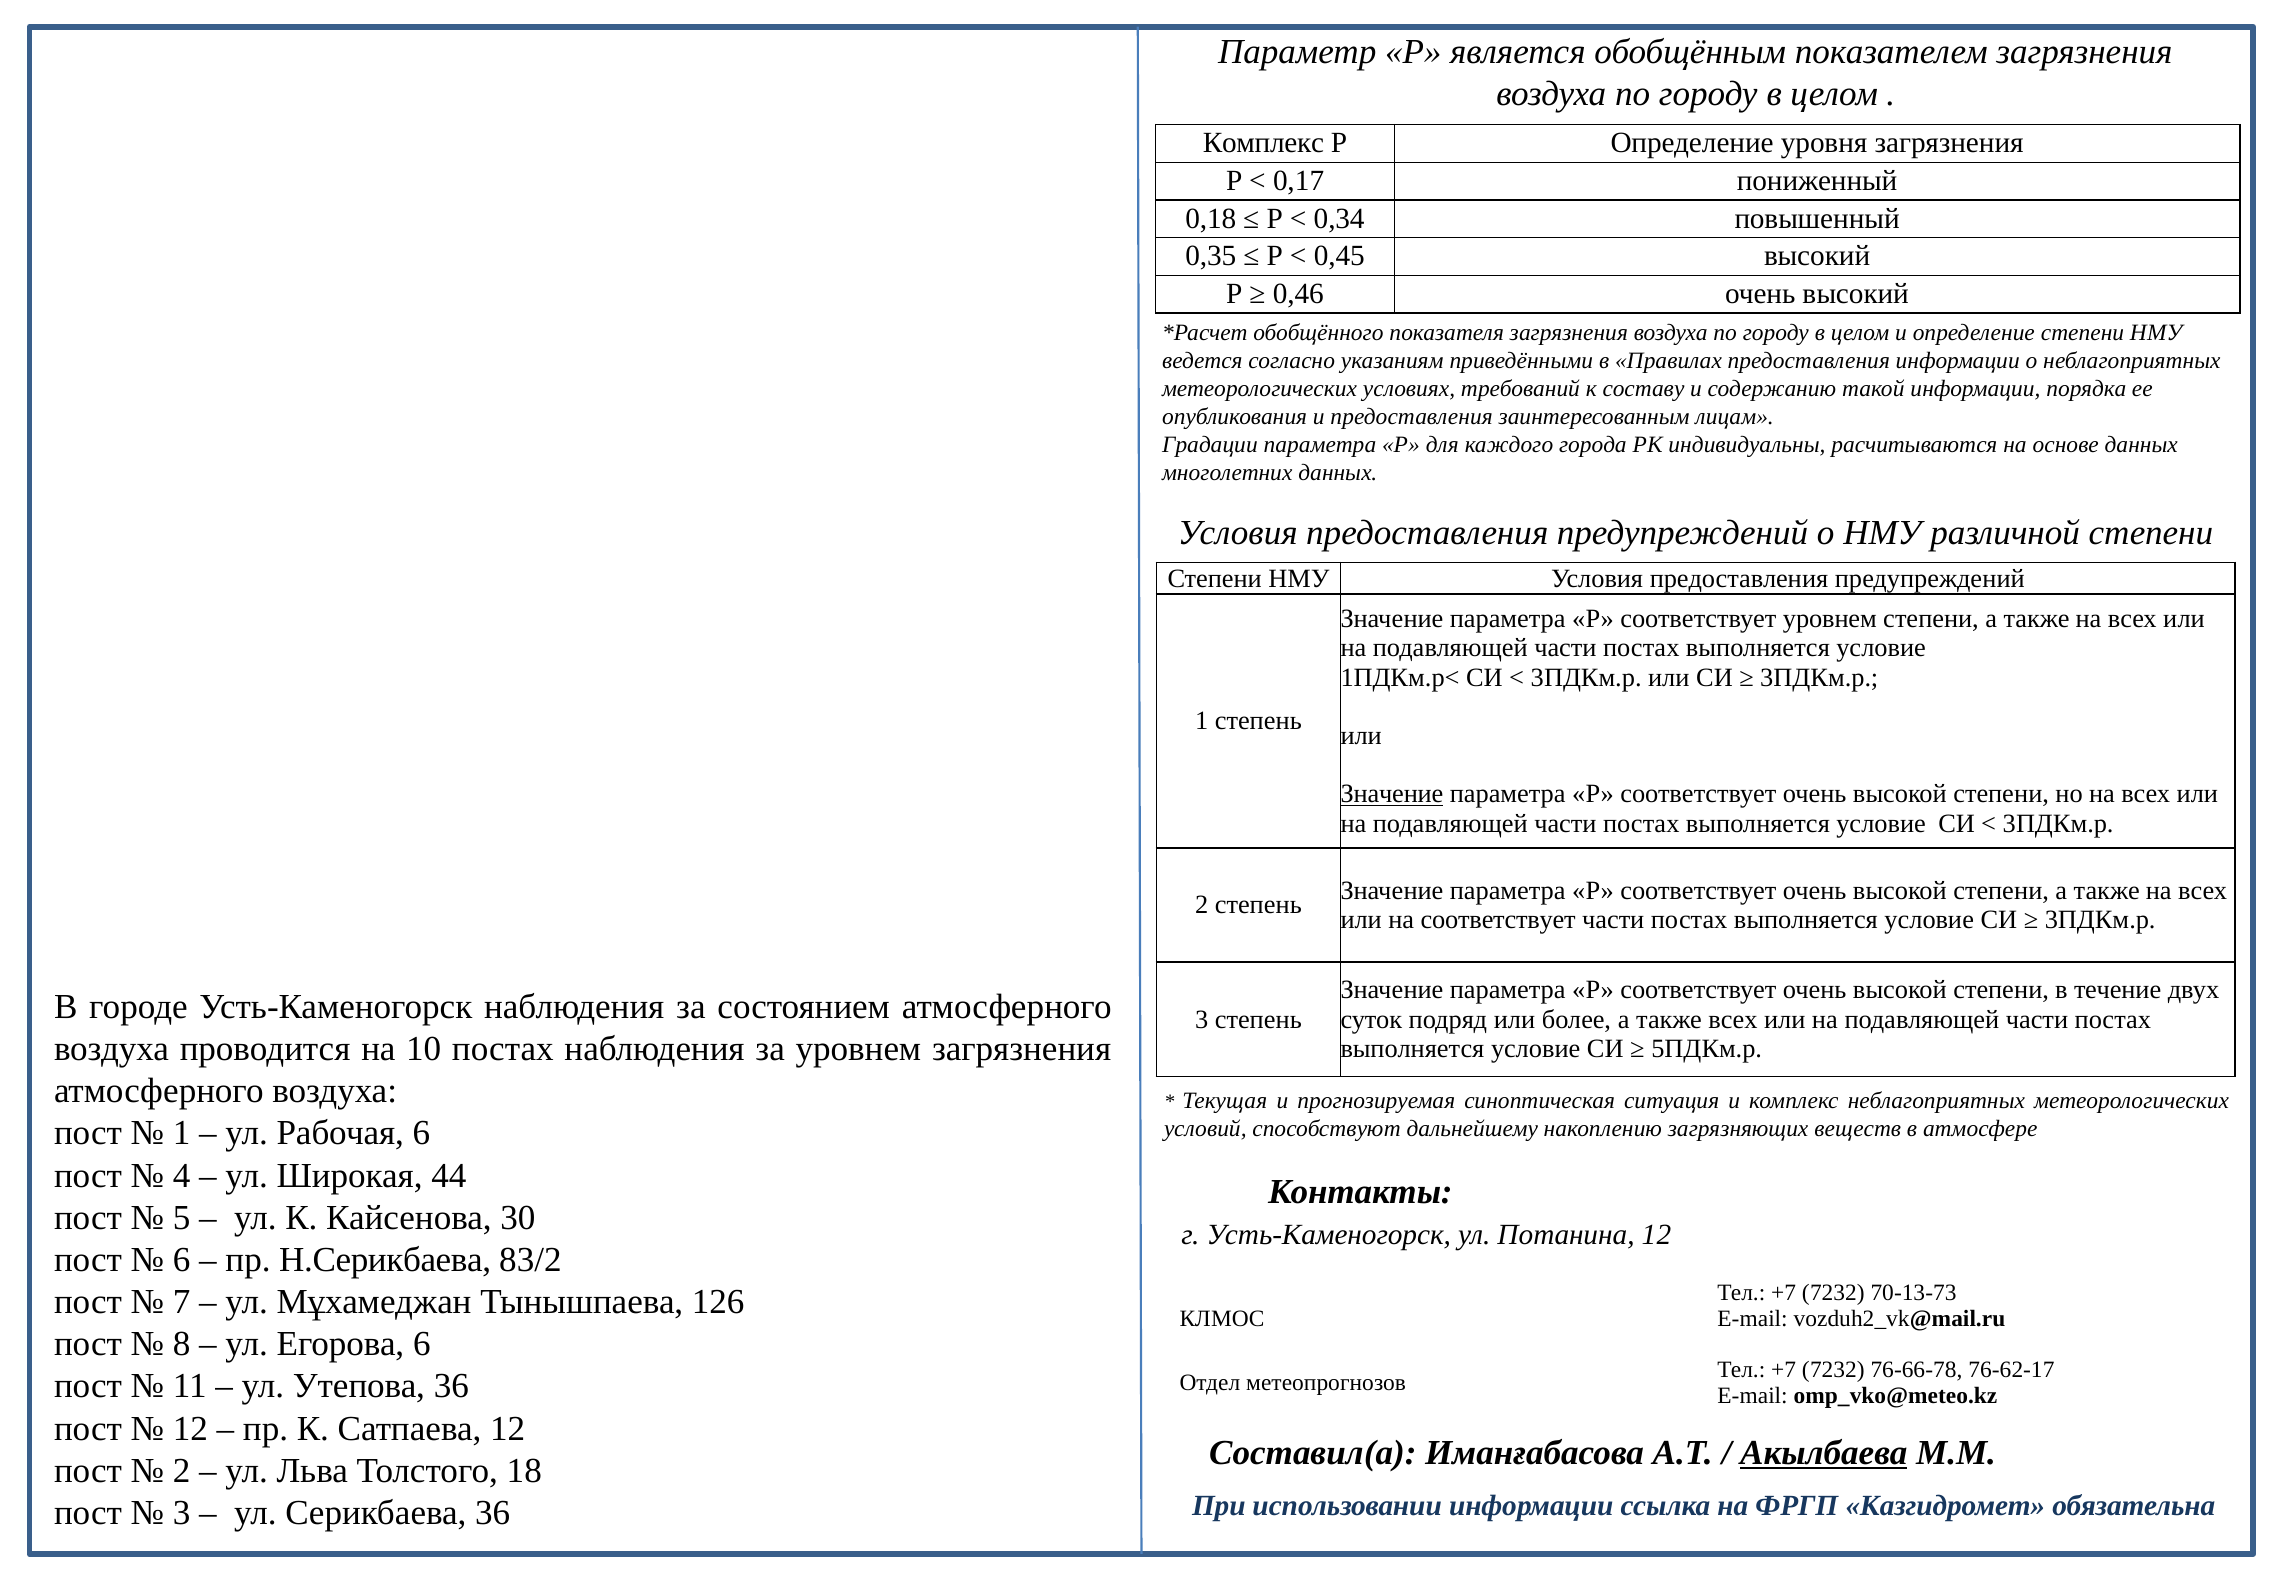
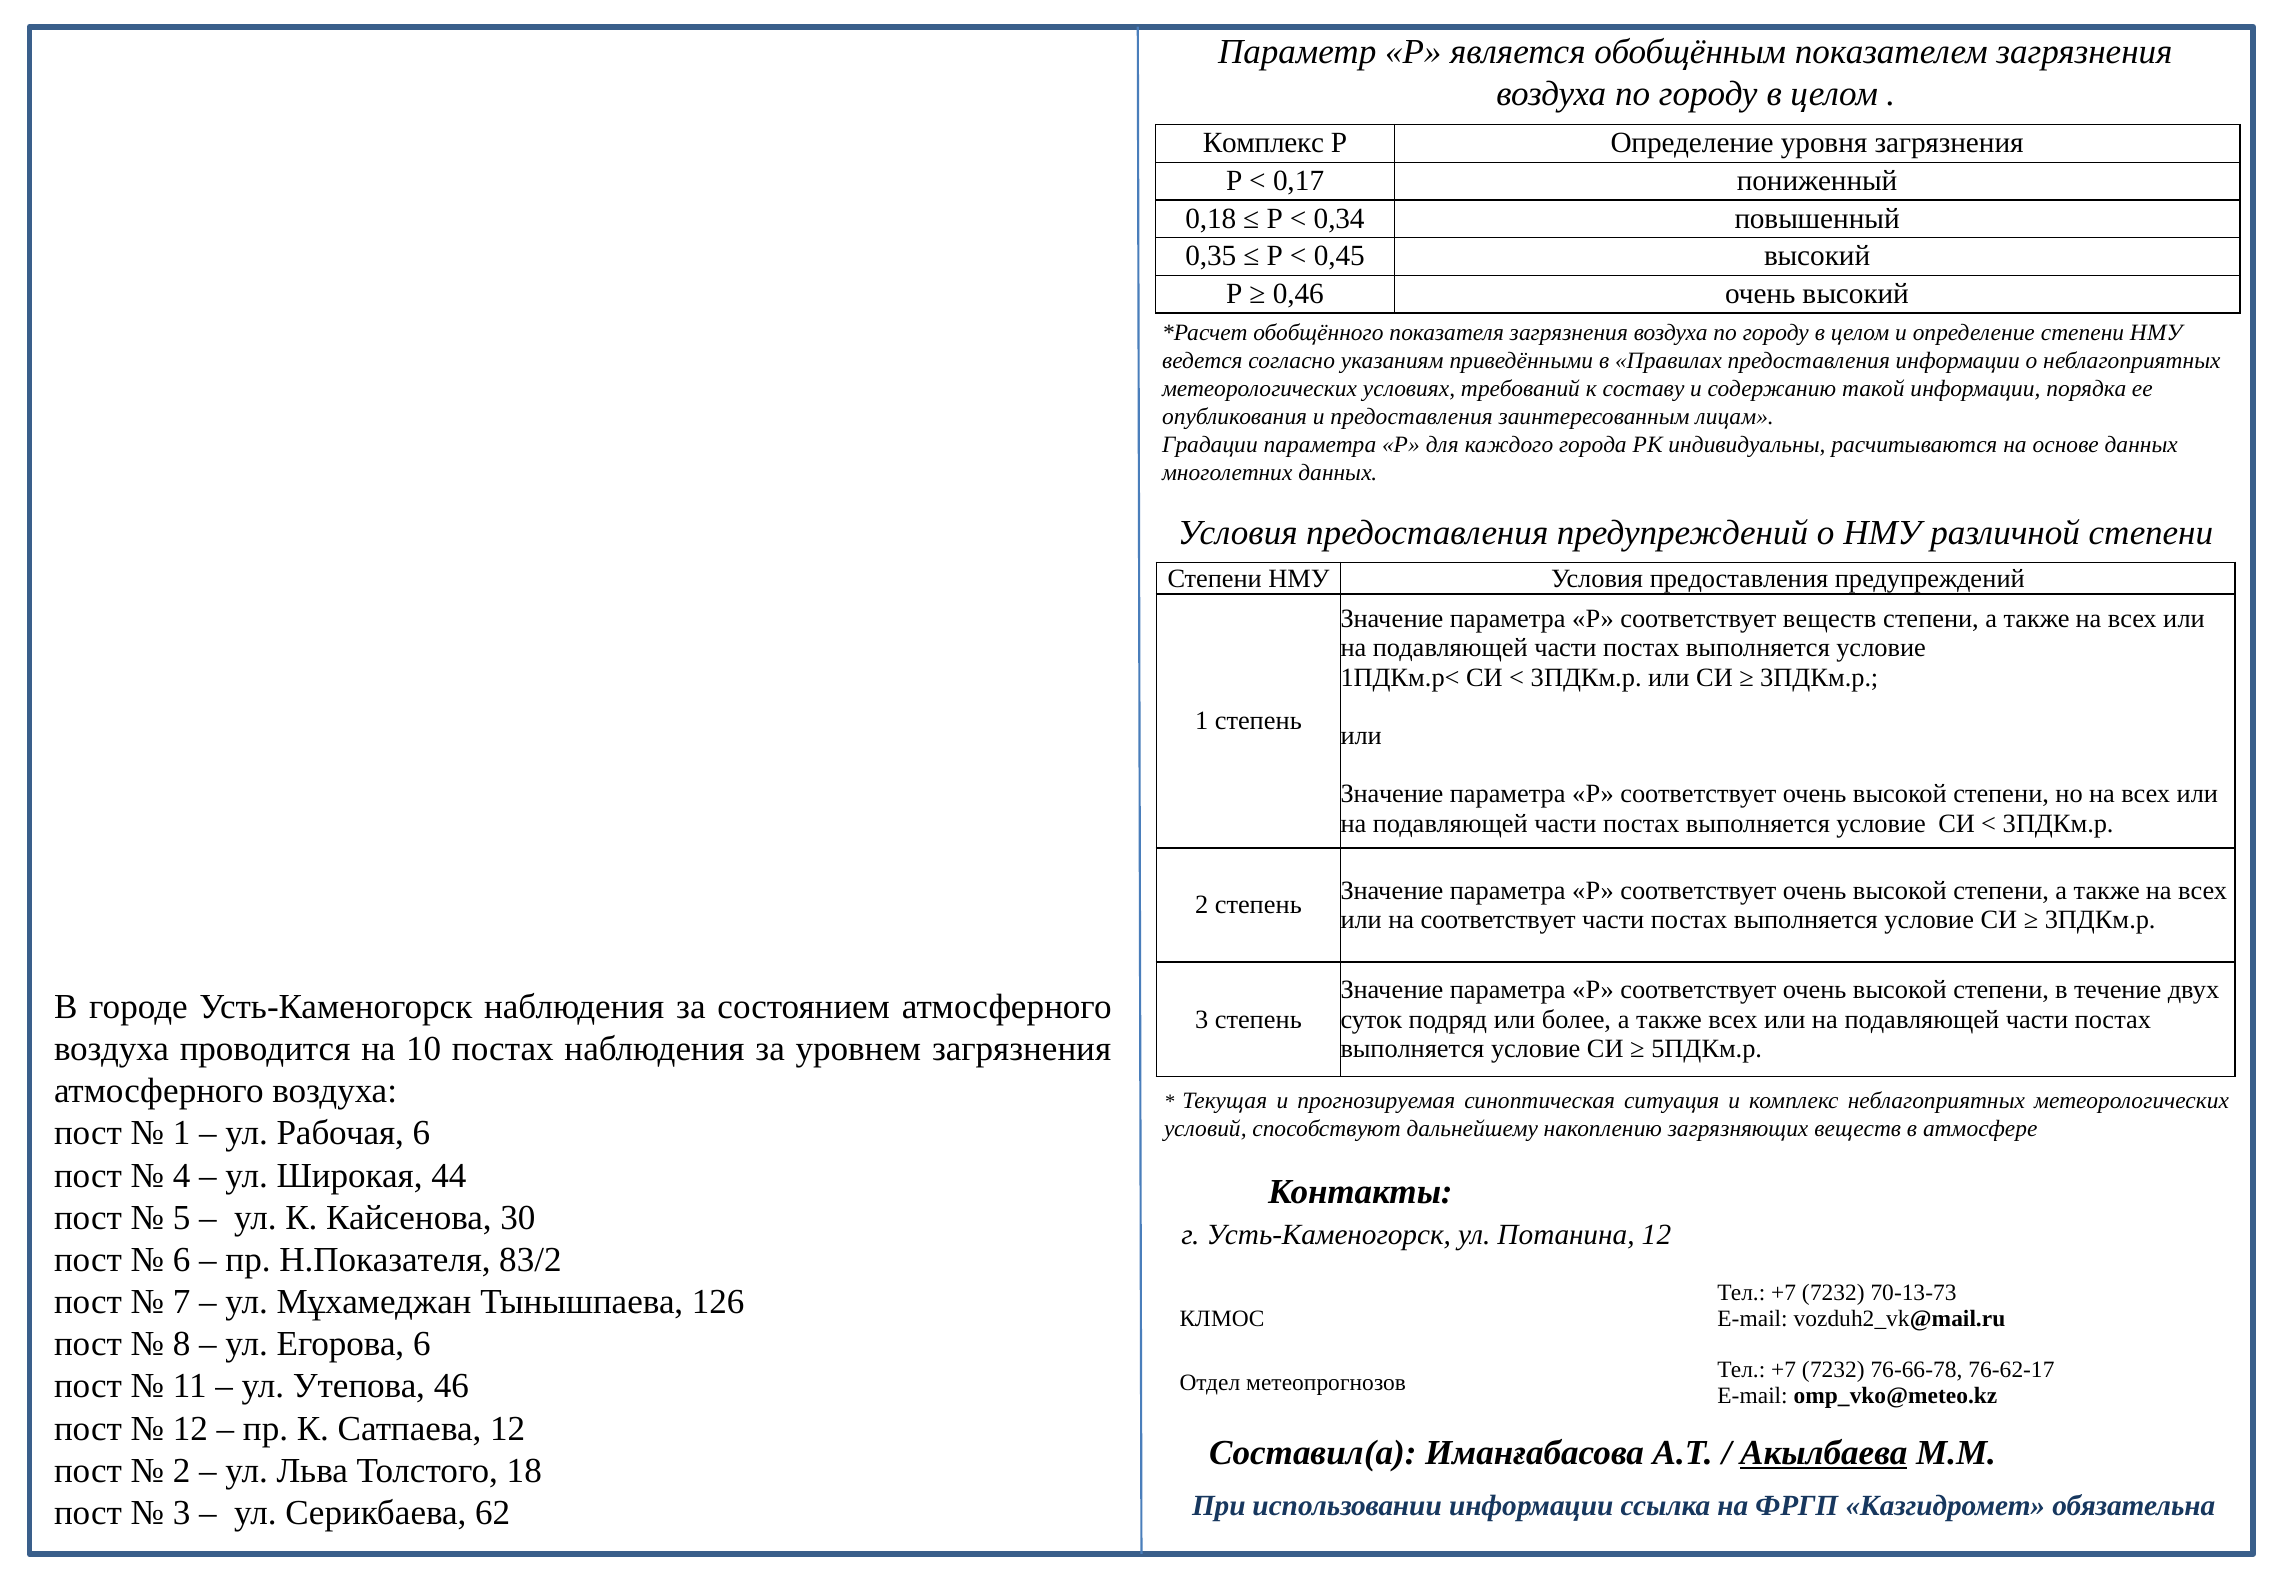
соответствует уровнем: уровнем -> веществ
Значение at (1392, 794) underline: present -> none
Н.Серикбаева: Н.Серикбаева -> Н.Показателя
Утепова 36: 36 -> 46
Серикбаева 36: 36 -> 62
